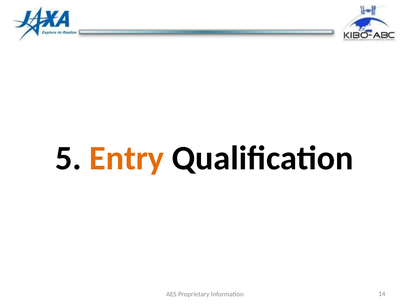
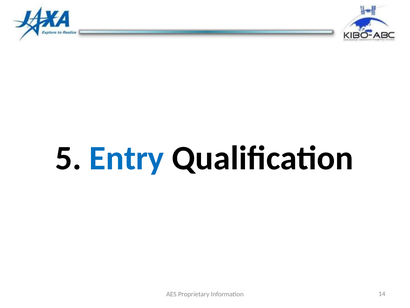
Entry colour: orange -> blue
